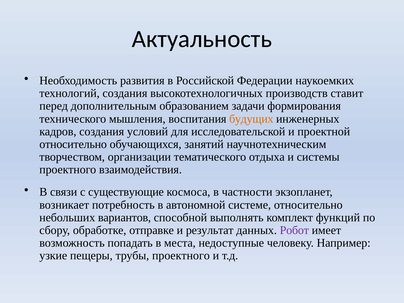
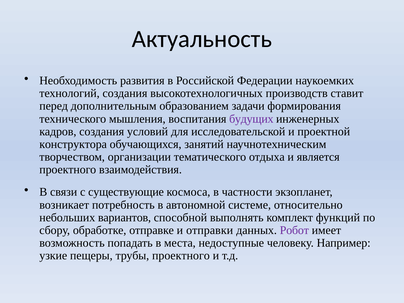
будущих colour: orange -> purple
относительно at (73, 144): относительно -> конструктора
системы: системы -> является
результат: результат -> отправки
